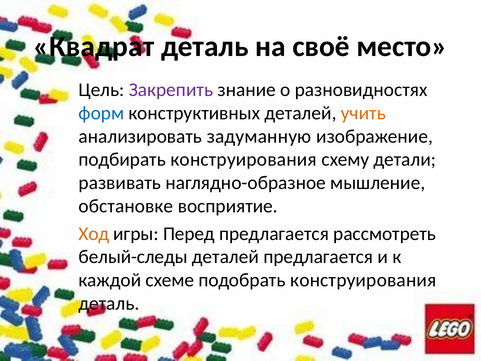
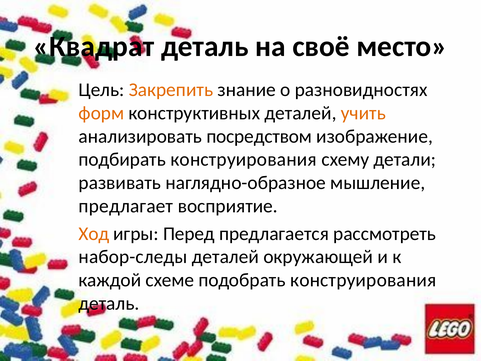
Закрепить colour: purple -> orange
форм colour: blue -> orange
задуманную: задуманную -> посредством
обстановке: обстановке -> предлагает
белый-следы: белый-следы -> набор-следы
деталей предлагается: предлагается -> окружающей
